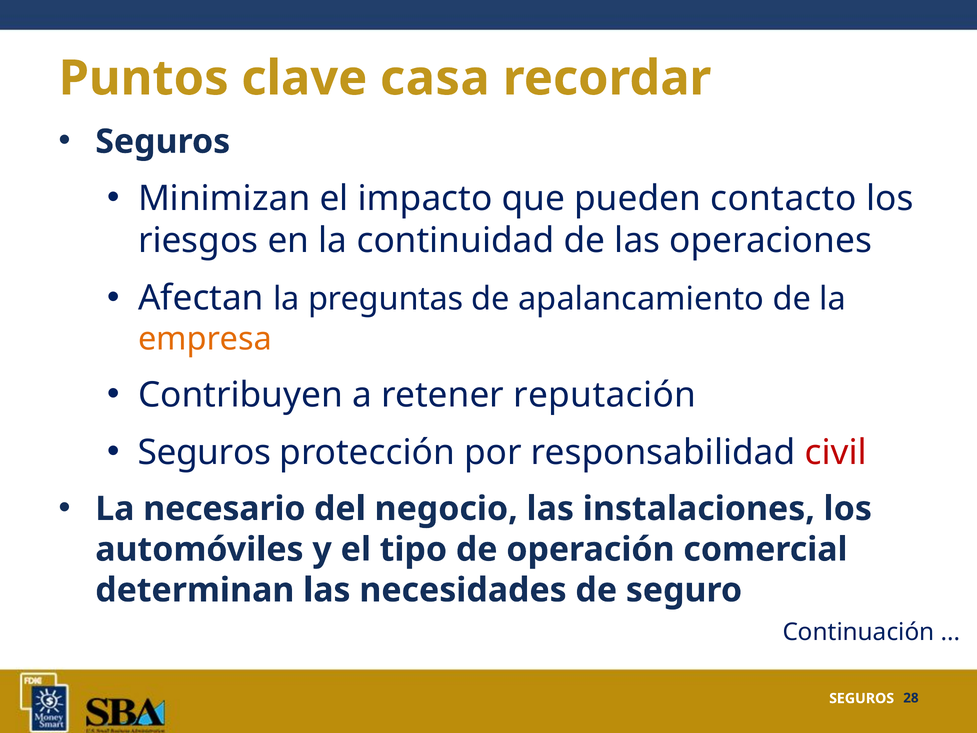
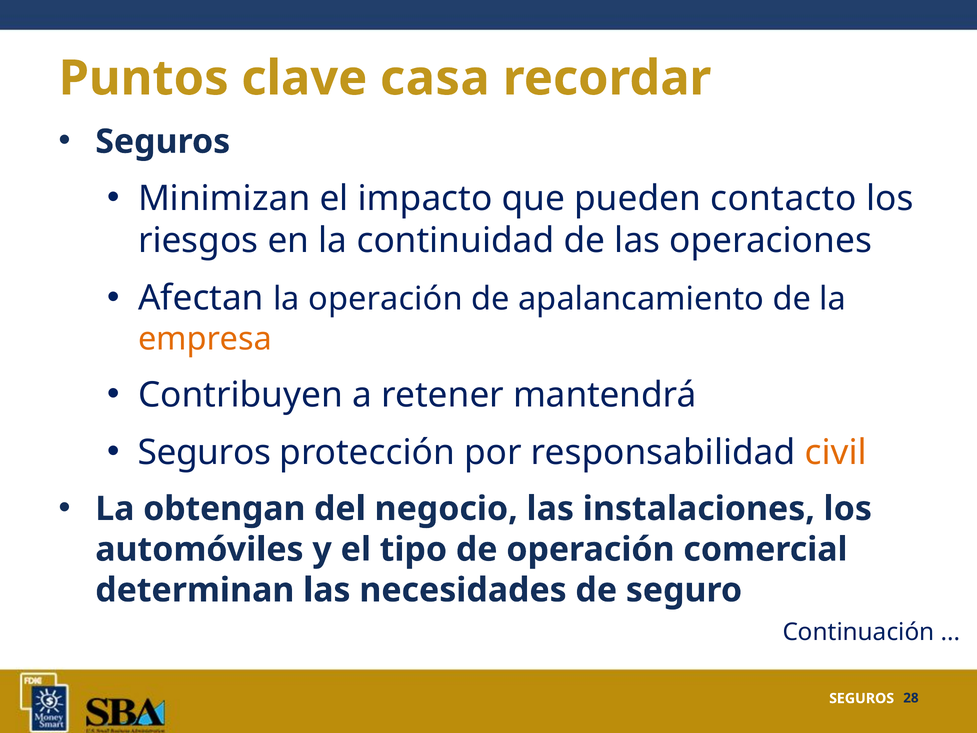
la preguntas: preguntas -> operación
reputación: reputación -> mantendrá
civil colour: red -> orange
necesario: necesario -> obtengan
